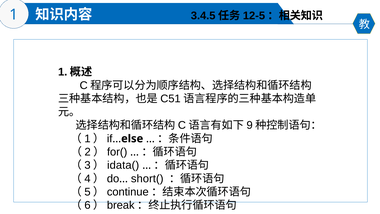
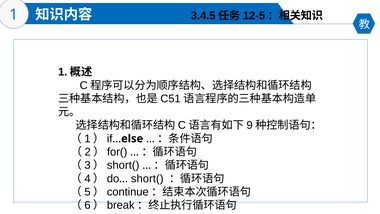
idata( at (123, 165): idata( -> short(
